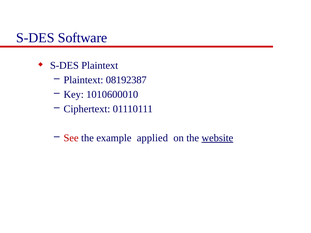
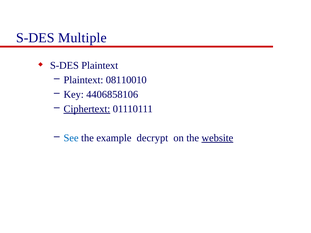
Software: Software -> Multiple
08192387: 08192387 -> 08110010
1010600010: 1010600010 -> 4406858106
Ciphertext underline: none -> present
See colour: red -> blue
applied: applied -> decrypt
